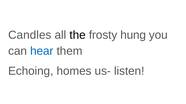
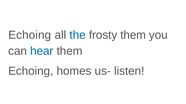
Candles at (30, 35): Candles -> Echoing
the colour: black -> blue
frosty hung: hung -> them
